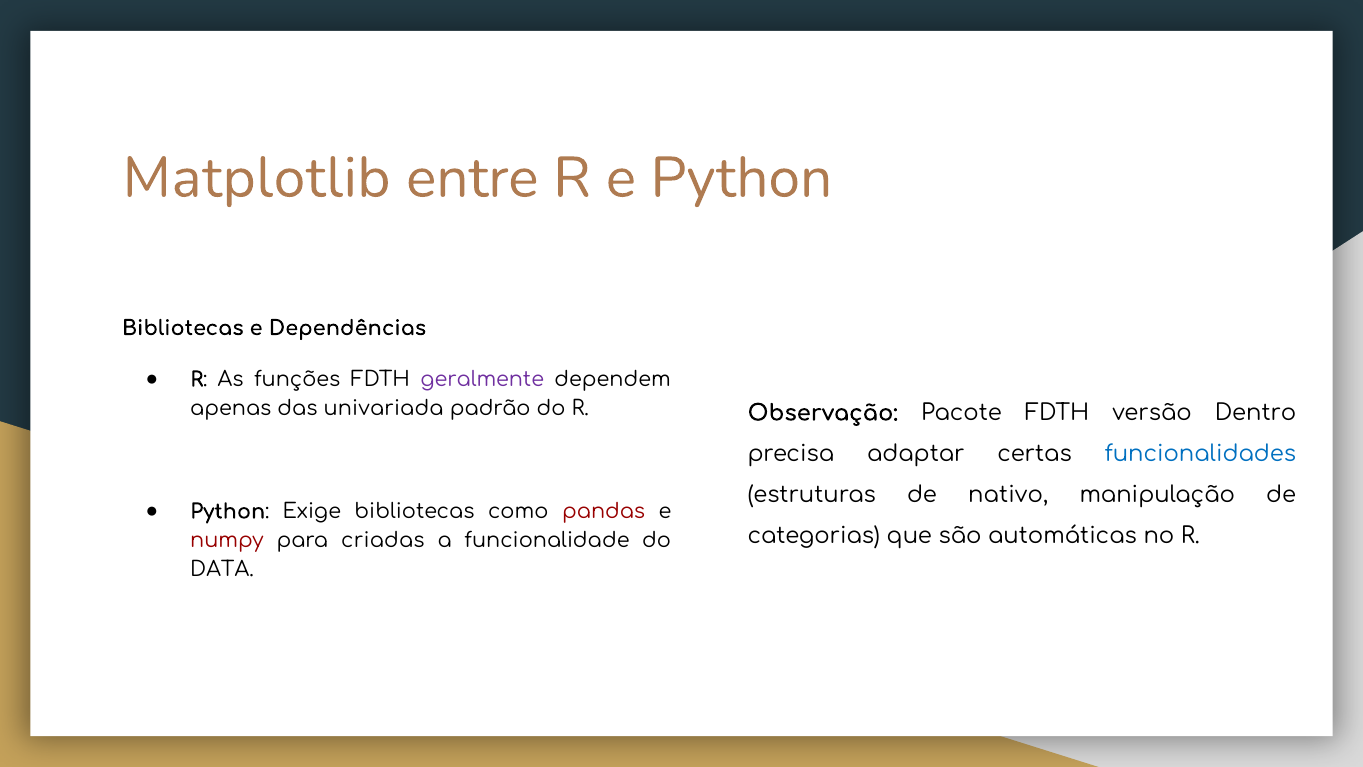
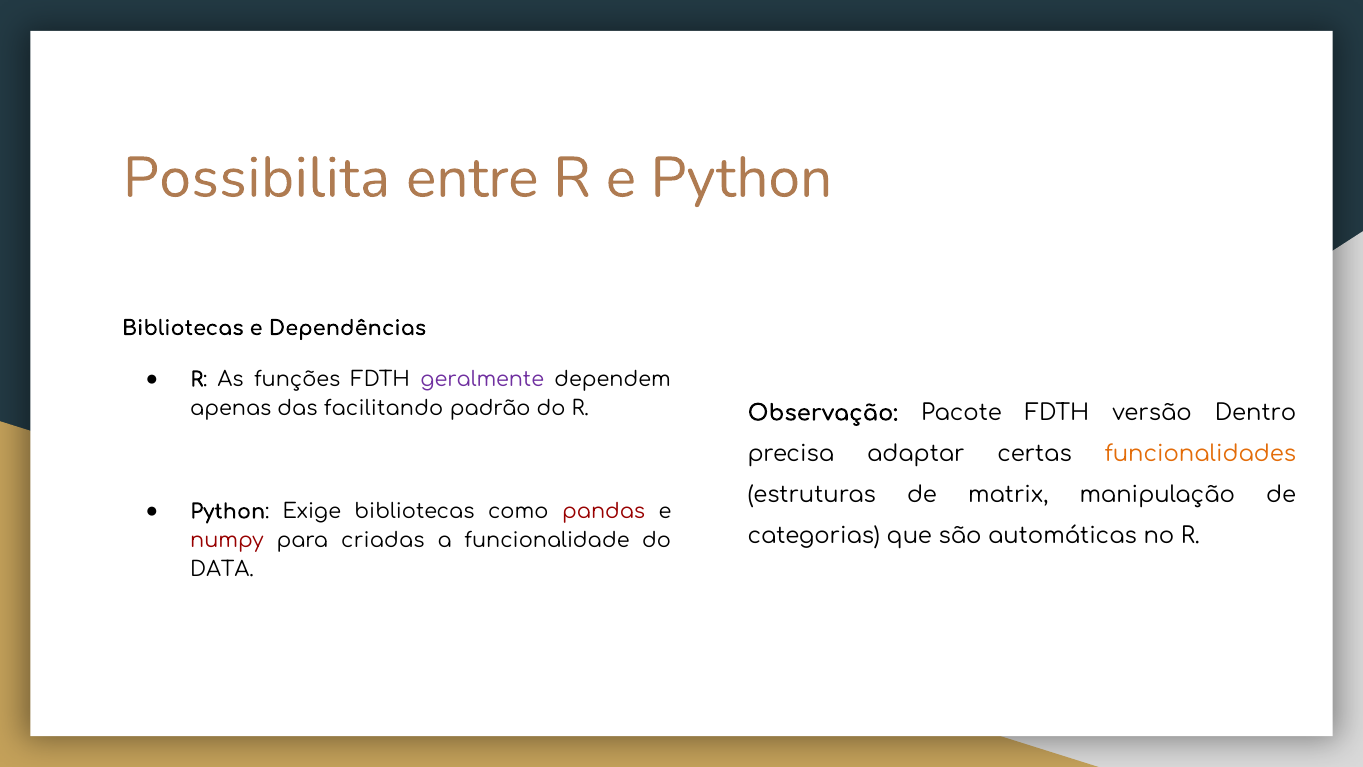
Matplotlib: Matplotlib -> Possibilita
univariada: univariada -> facilitando
funcionalidades colour: blue -> orange
nativo: nativo -> matrix
